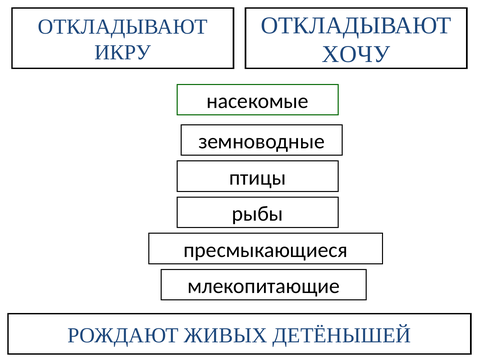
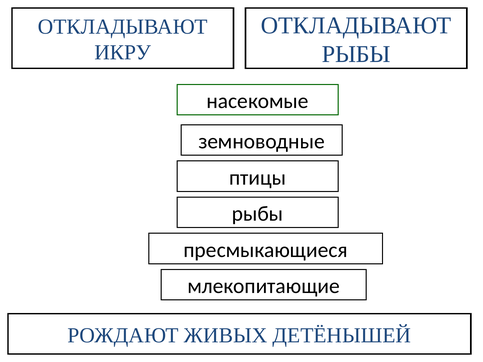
ХОЧУ at (356, 54): ХОЧУ -> РЫБЫ
